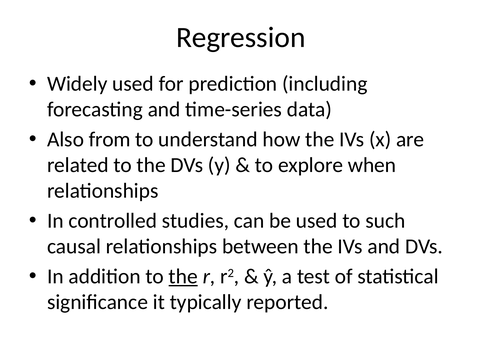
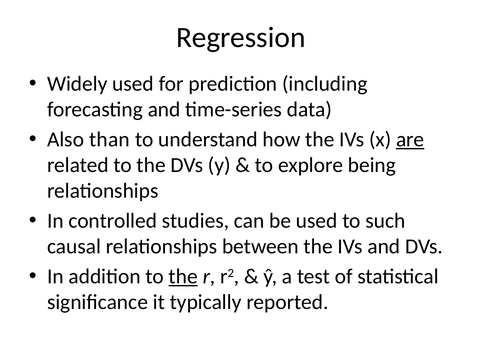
from: from -> than
are underline: none -> present
when: when -> being
